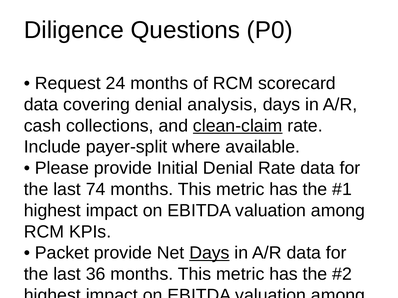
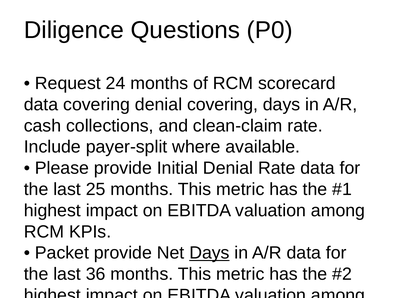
denial analysis: analysis -> covering
clean-claim underline: present -> none
74: 74 -> 25
